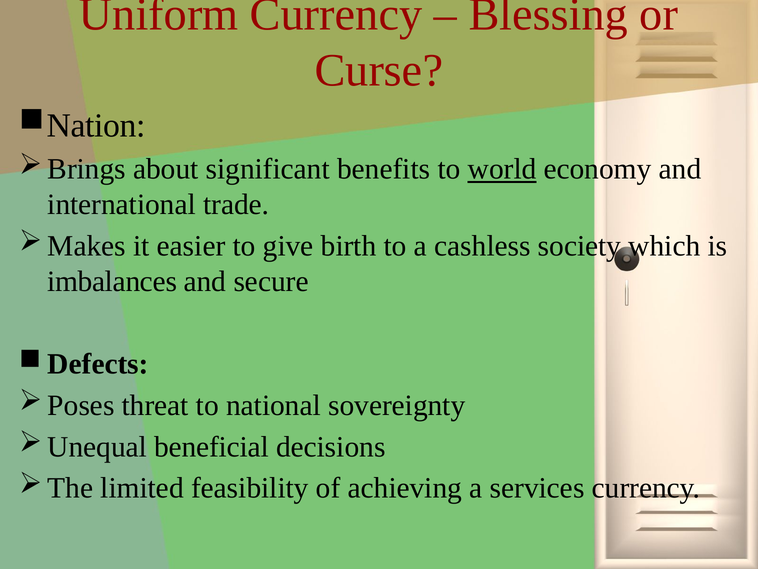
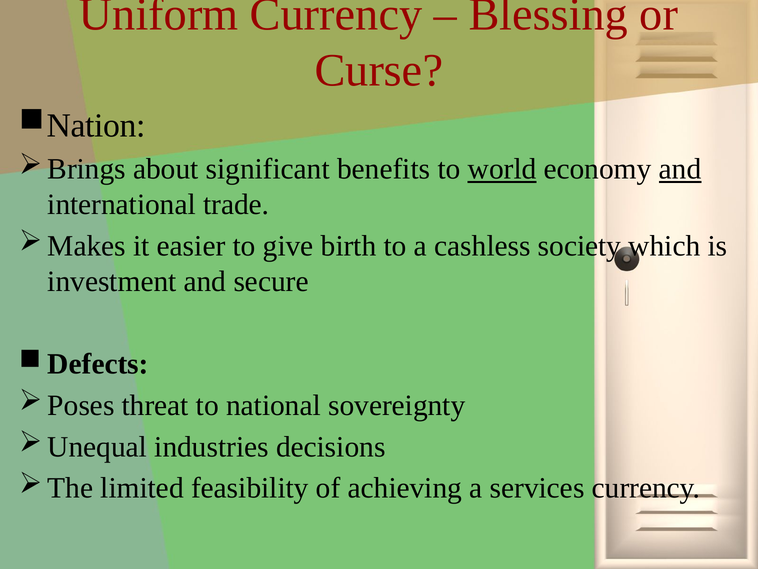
and at (680, 169) underline: none -> present
imbalances: imbalances -> investment
beneficial: beneficial -> industries
